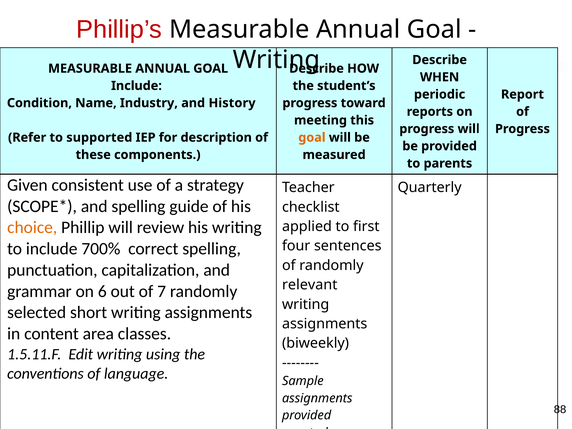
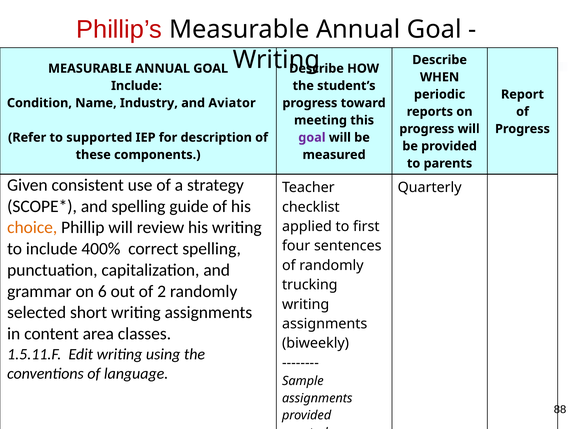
History: History -> Aviator
goal at (312, 138) colour: orange -> purple
700%: 700% -> 400%
relevant: relevant -> trucking
7: 7 -> 2
